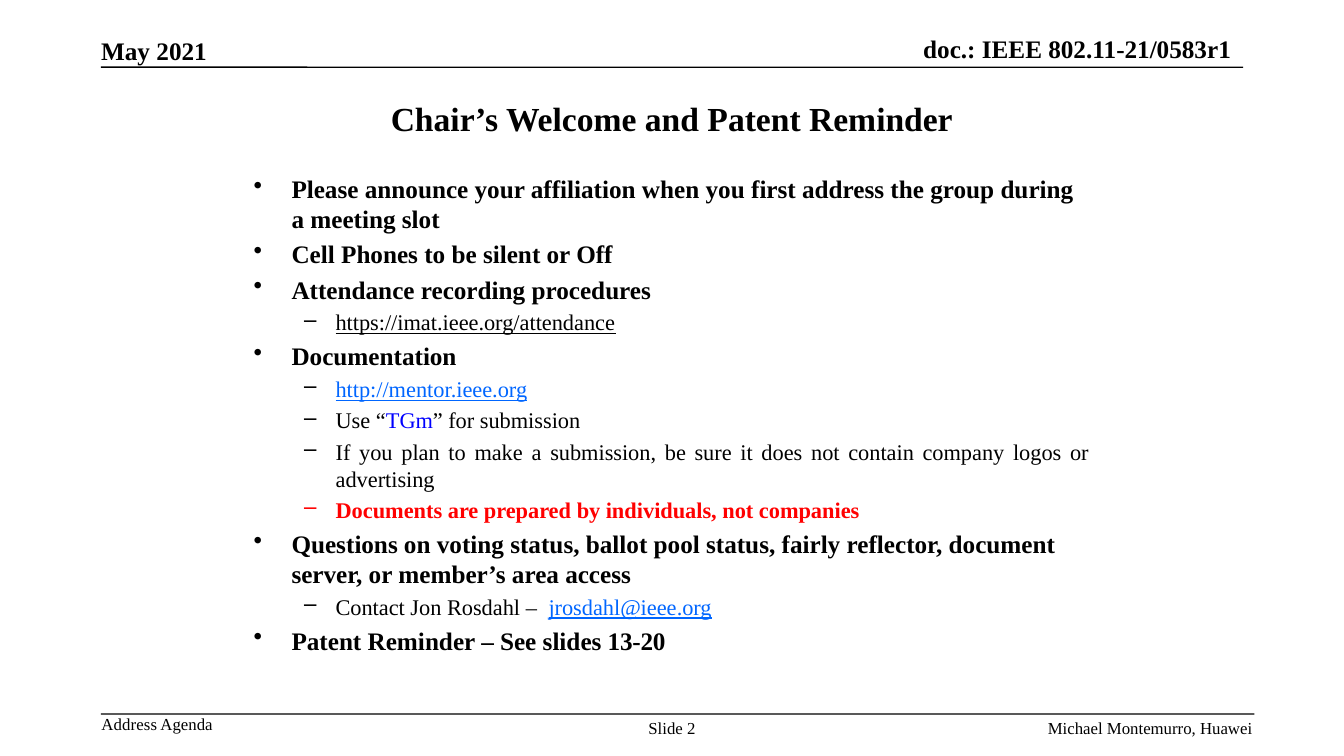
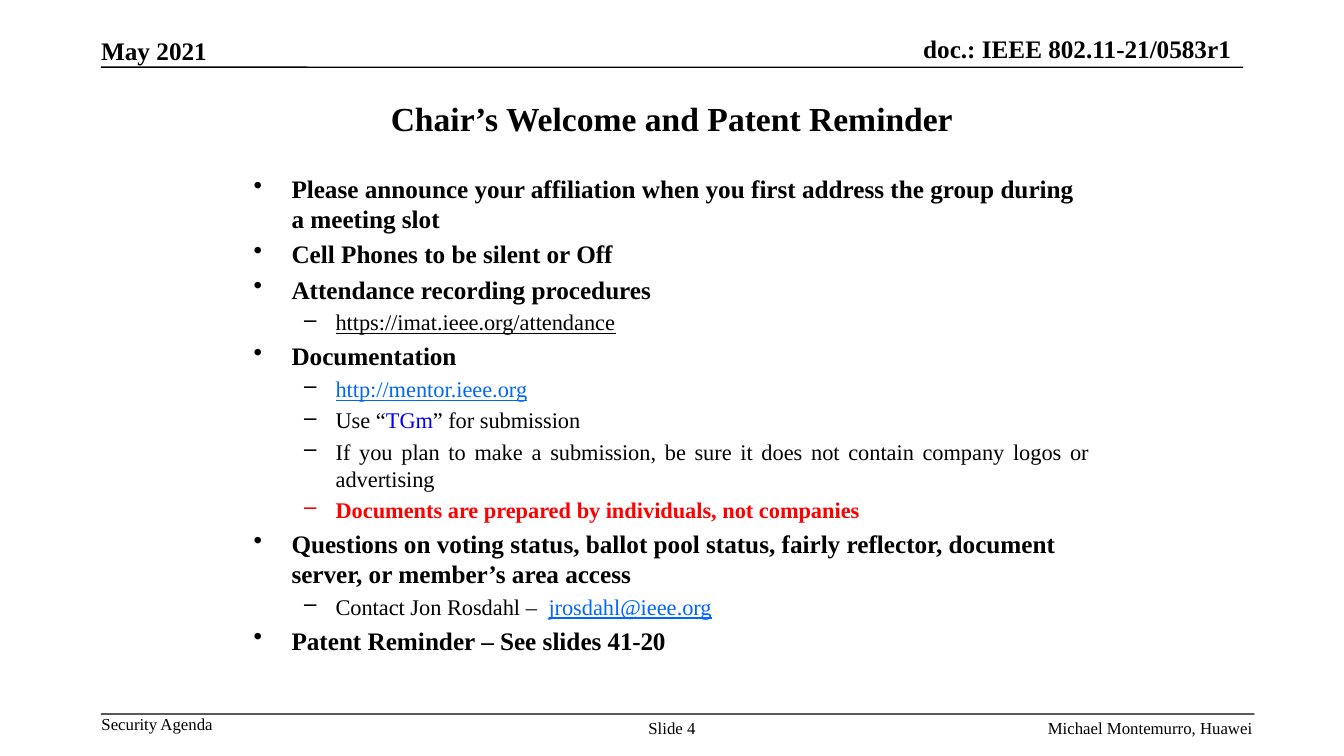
13-20: 13-20 -> 41-20
Address at (129, 725): Address -> Security
2: 2 -> 4
